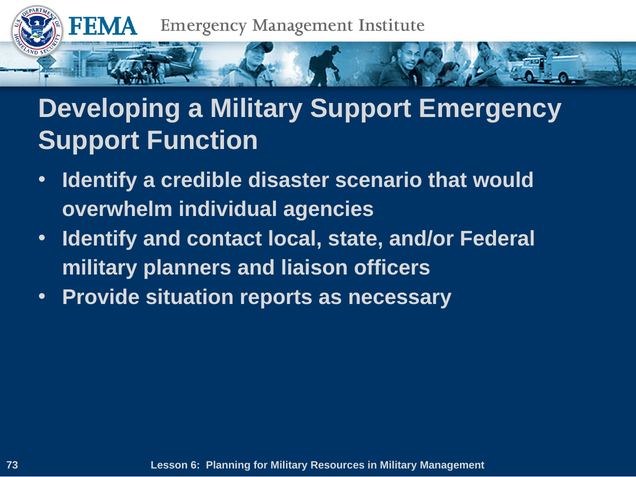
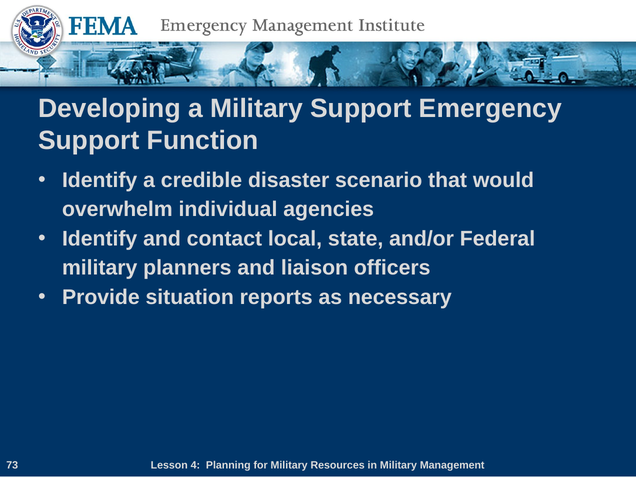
6: 6 -> 4
